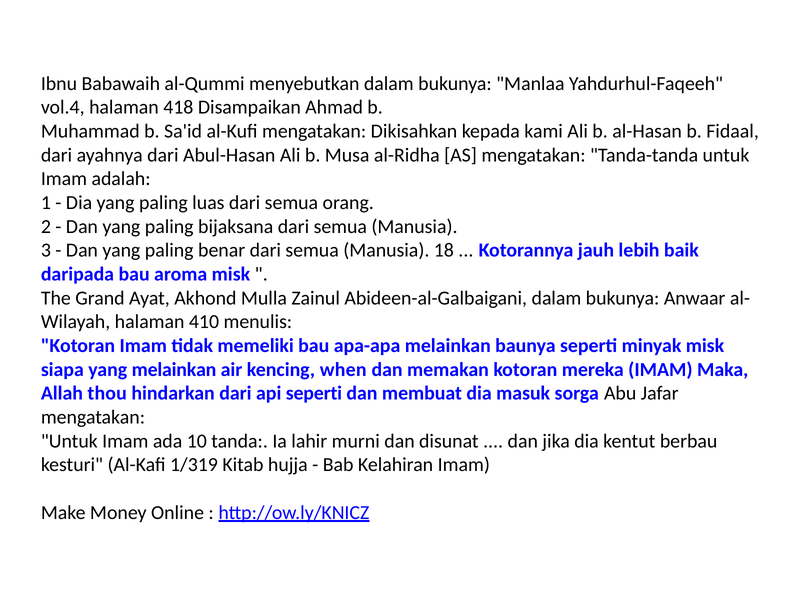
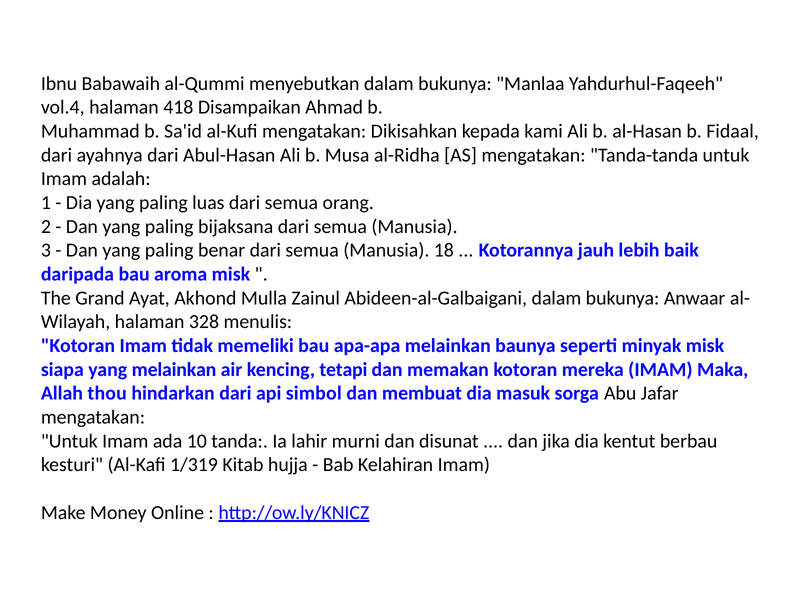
410: 410 -> 328
when: when -> tetapi
api seperti: seperti -> simbol
